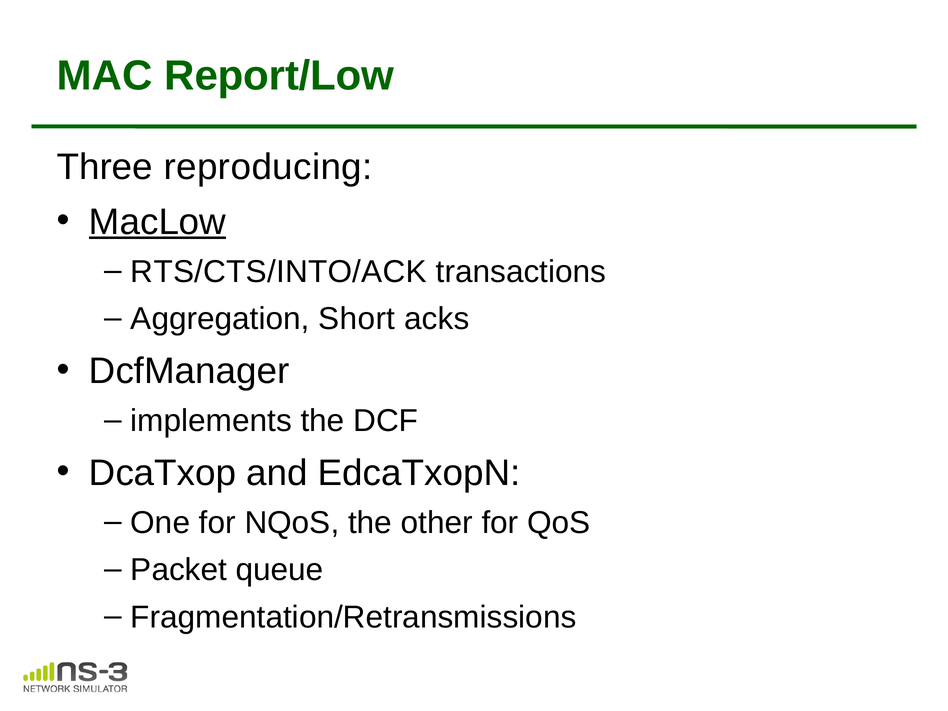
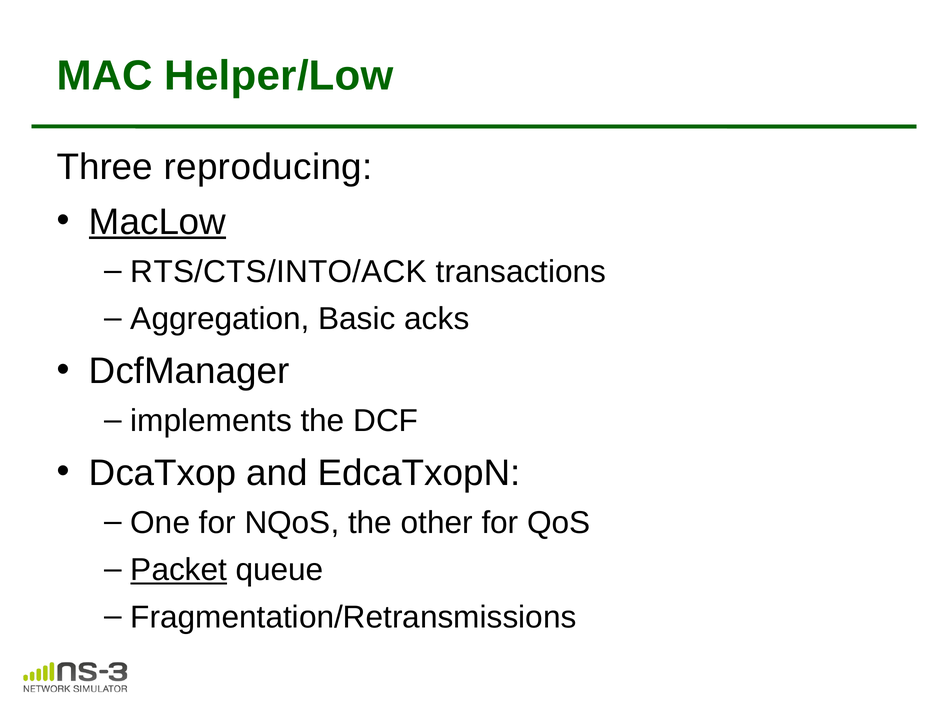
Report/Low: Report/Low -> Helper/Low
Short: Short -> Basic
Packet underline: none -> present
